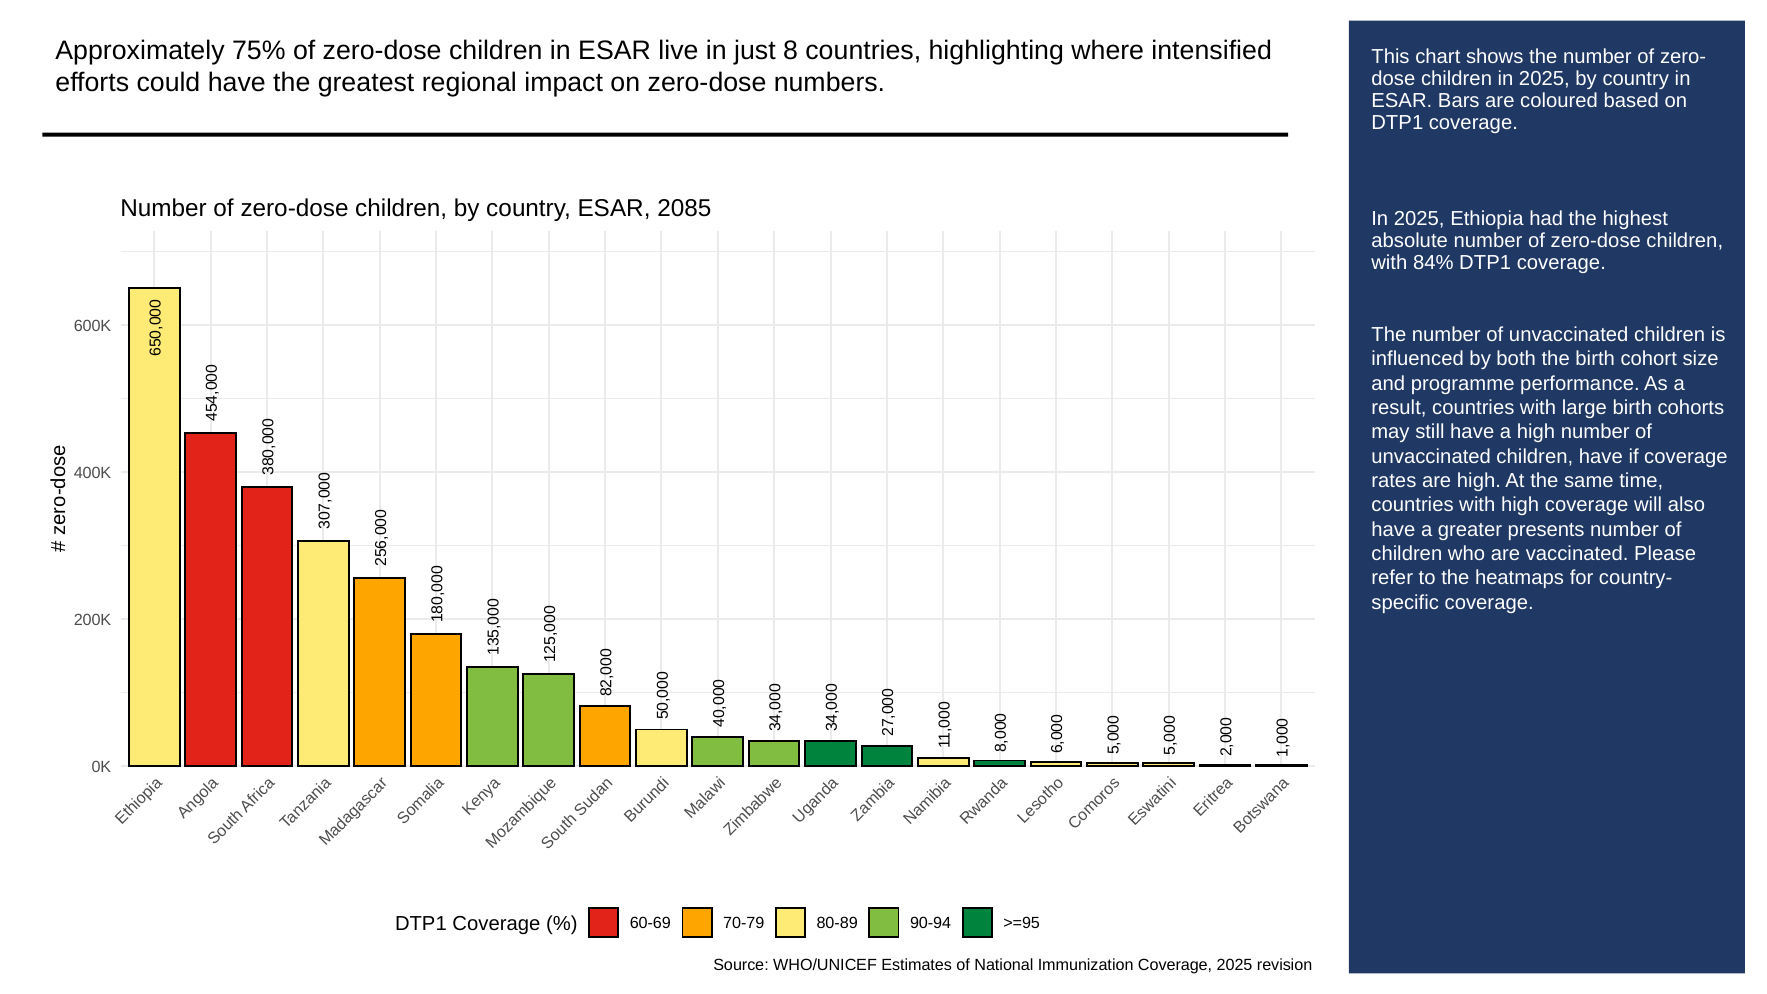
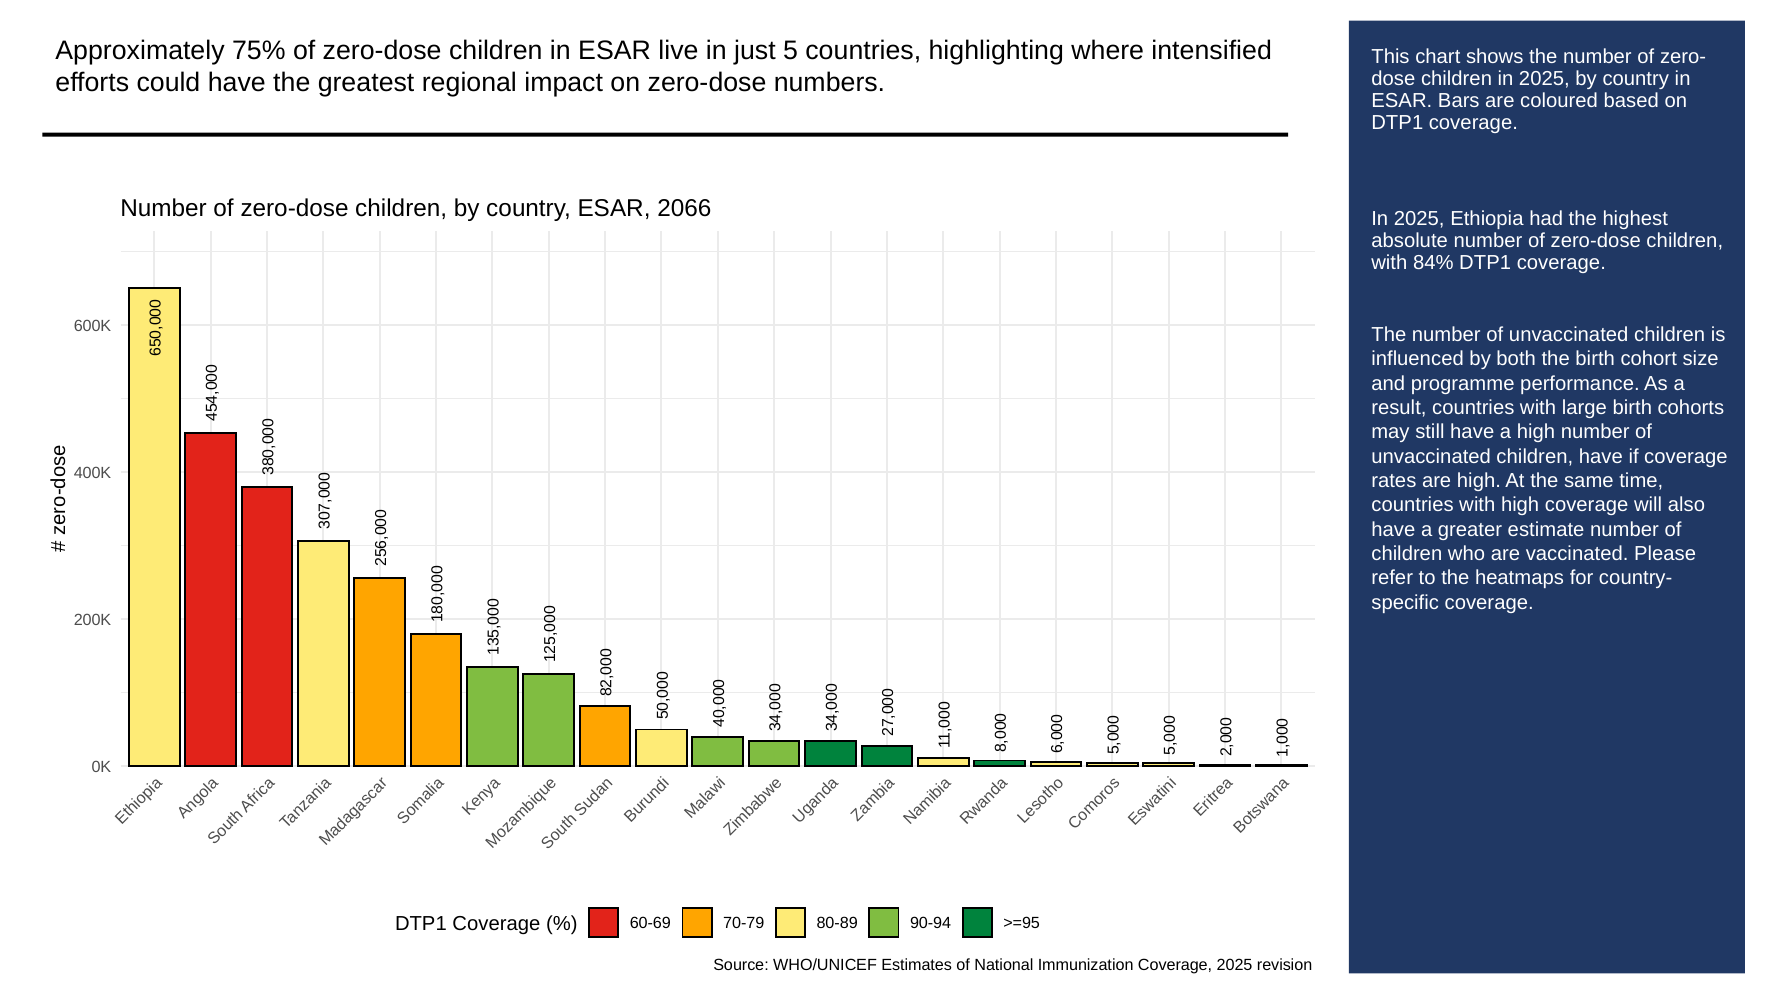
just 8: 8 -> 5
2085: 2085 -> 2066
presents: presents -> estimate
